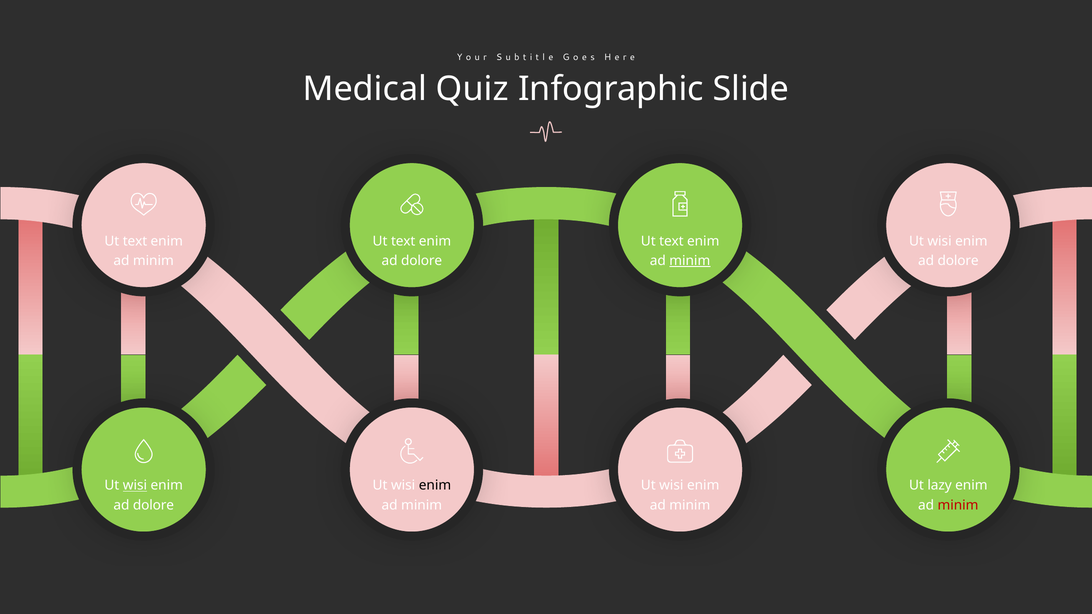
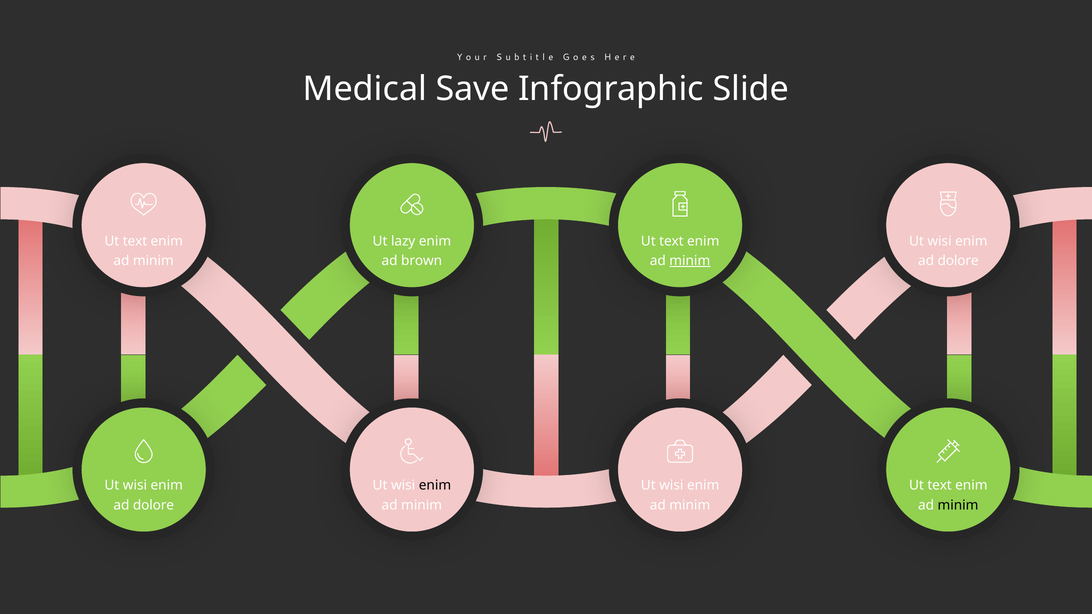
Quiz: Quiz -> Save
text at (403, 241): text -> lazy
dolore at (422, 261): dolore -> brown
wisi at (135, 486) underline: present -> none
lazy at (940, 486): lazy -> text
minim at (958, 505) colour: red -> black
